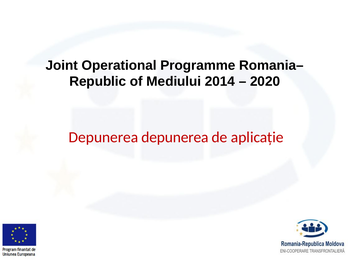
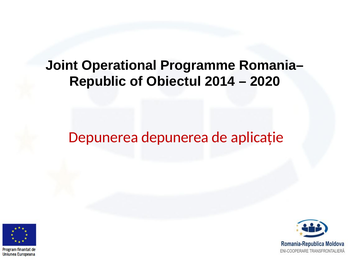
Mediului: Mediului -> Obiectul
